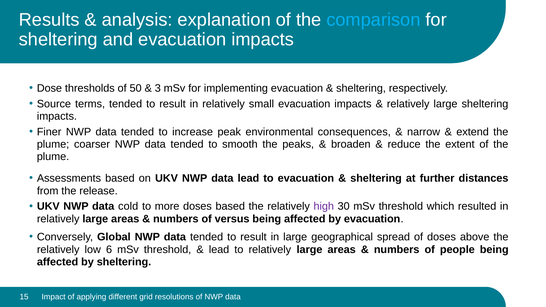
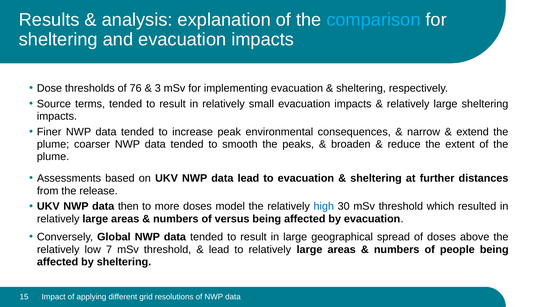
50: 50 -> 76
cold: cold -> then
doses based: based -> model
high colour: purple -> blue
6: 6 -> 7
